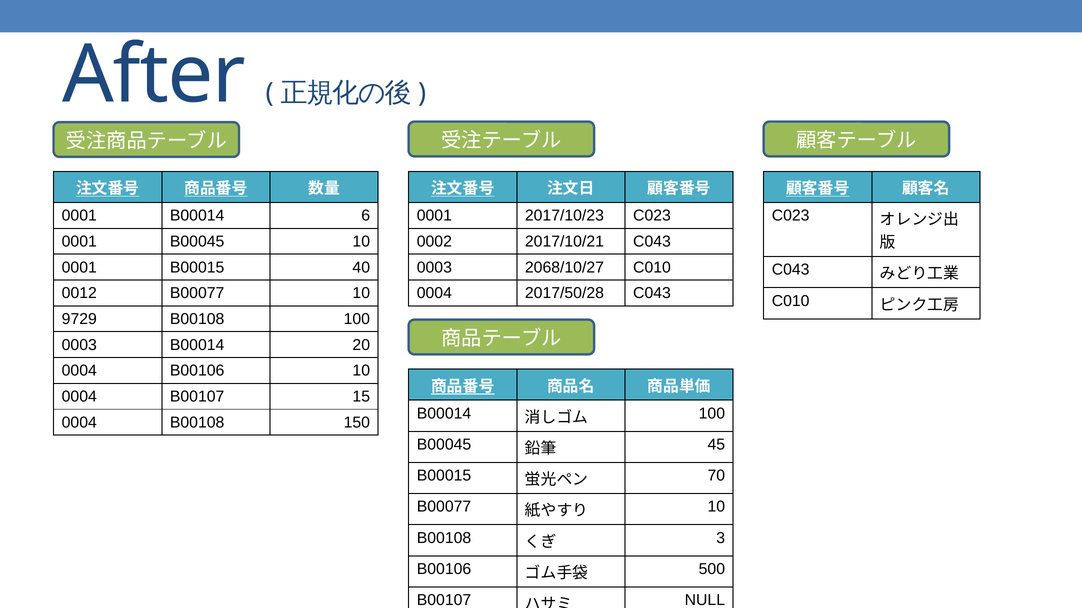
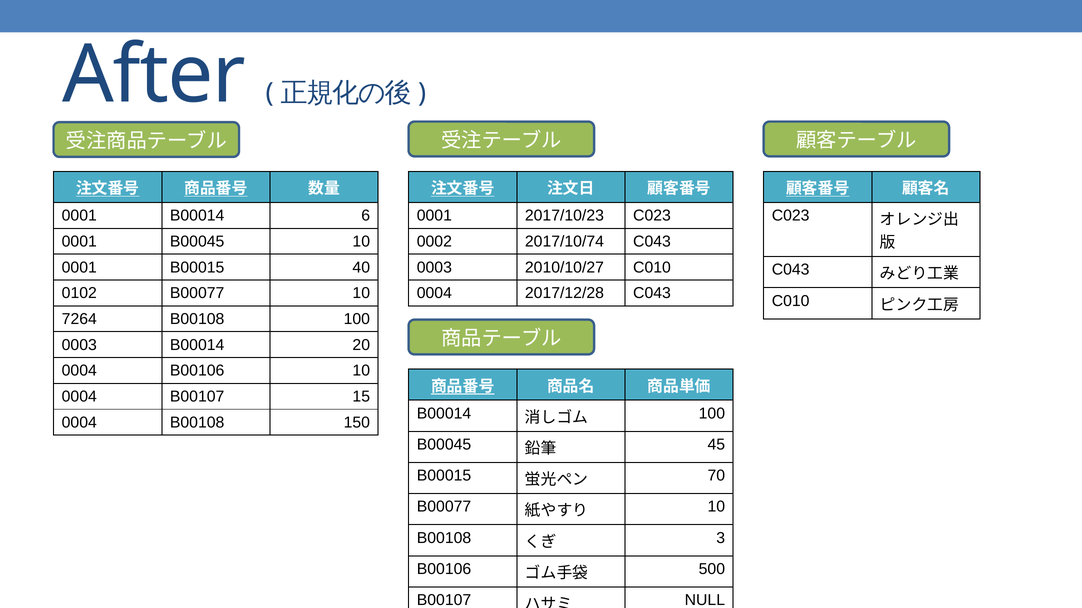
2017/10/21: 2017/10/21 -> 2017/10/74
2068/10/27: 2068/10/27 -> 2010/10/27
0012: 0012 -> 0102
2017/50/28: 2017/50/28 -> 2017/12/28
9729: 9729 -> 7264
